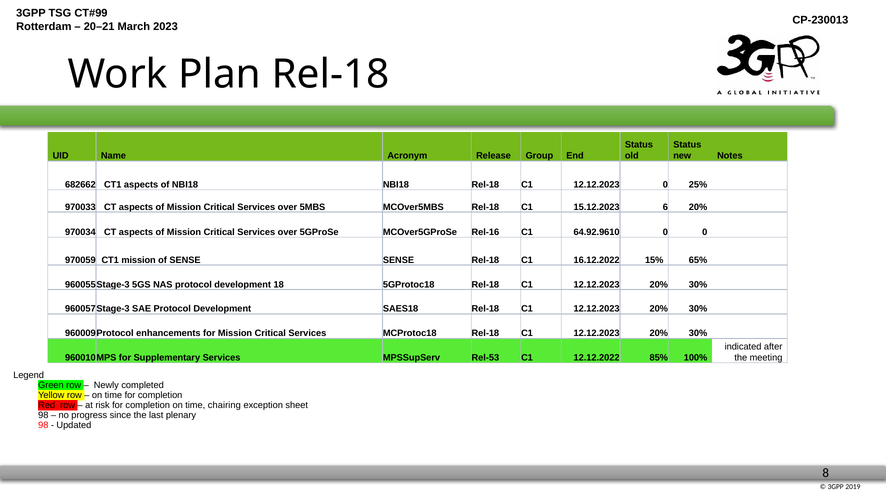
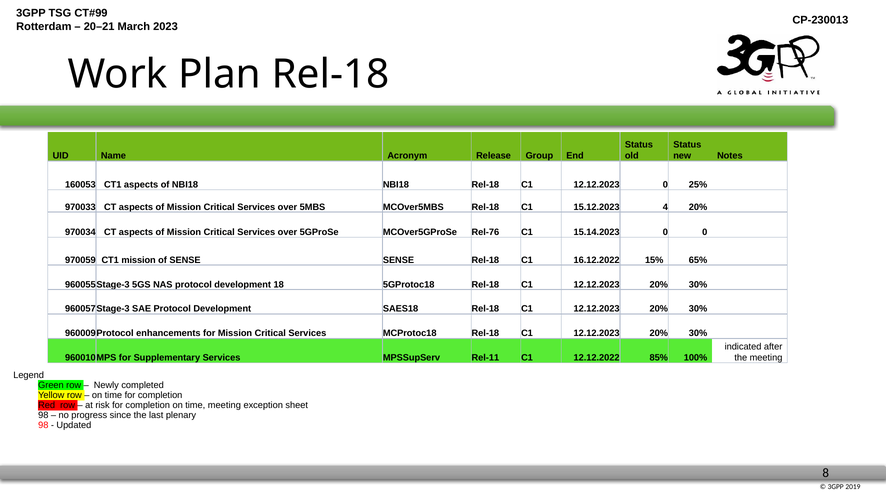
682662: 682662 -> 160053
6: 6 -> 4
Rel-16: Rel-16 -> Rel-76
64.92.9610: 64.92.9610 -> 15.14.2023
Rel-53: Rel-53 -> Rel-11
time chairing: chairing -> meeting
